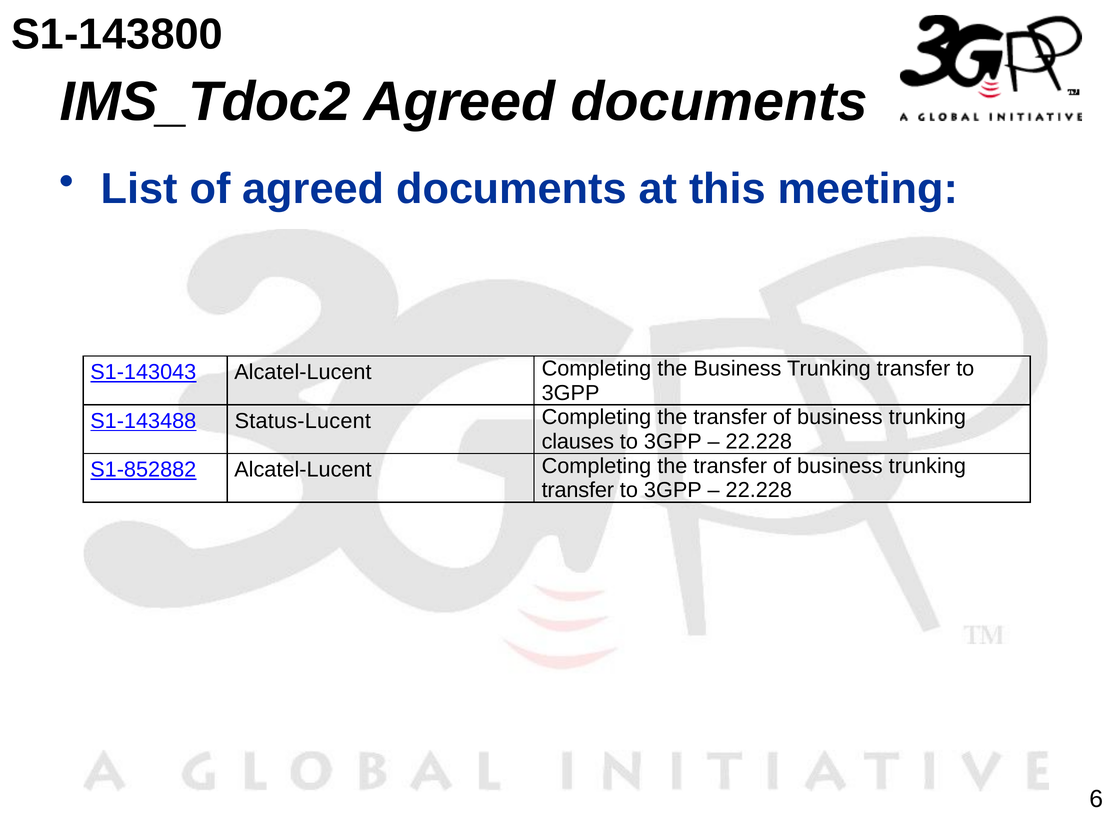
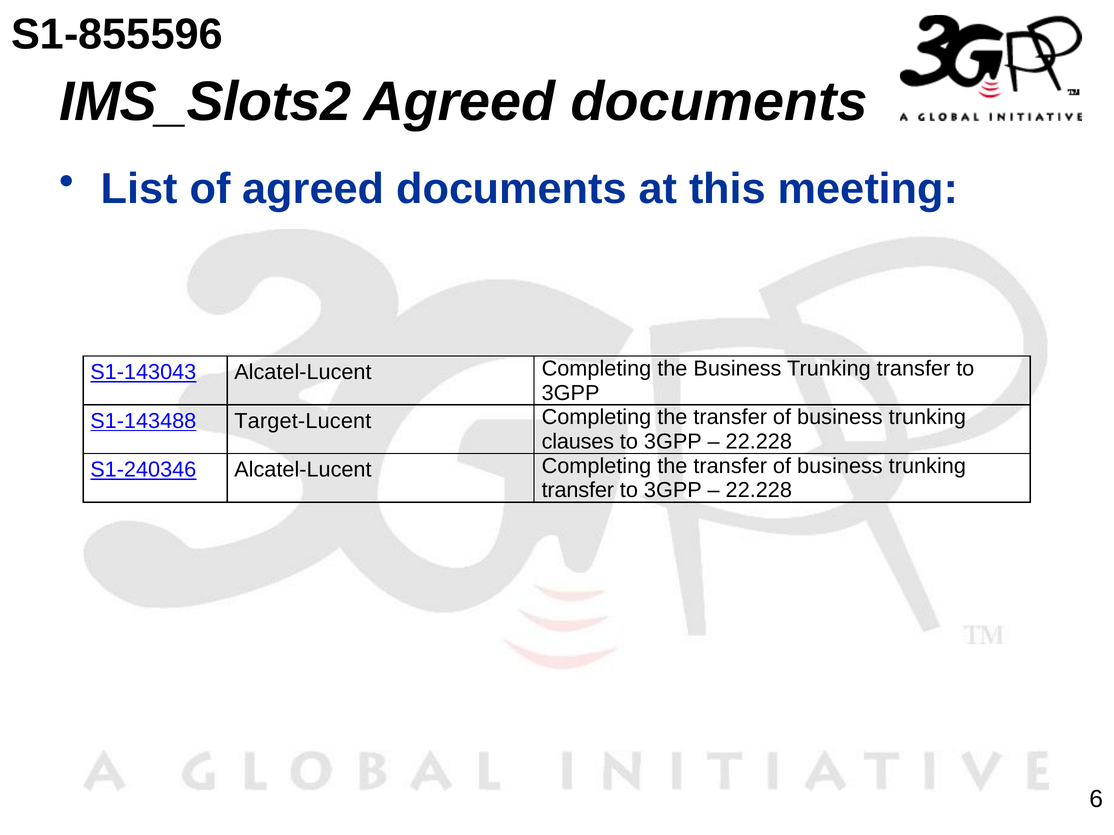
S1-143800: S1-143800 -> S1-855596
IMS_Tdoc2: IMS_Tdoc2 -> IMS_Slots2
Status-Lucent: Status-Lucent -> Target-Lucent
S1-852882: S1-852882 -> S1-240346
